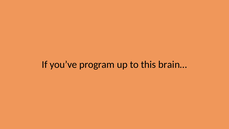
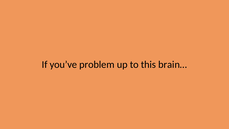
program: program -> problem
